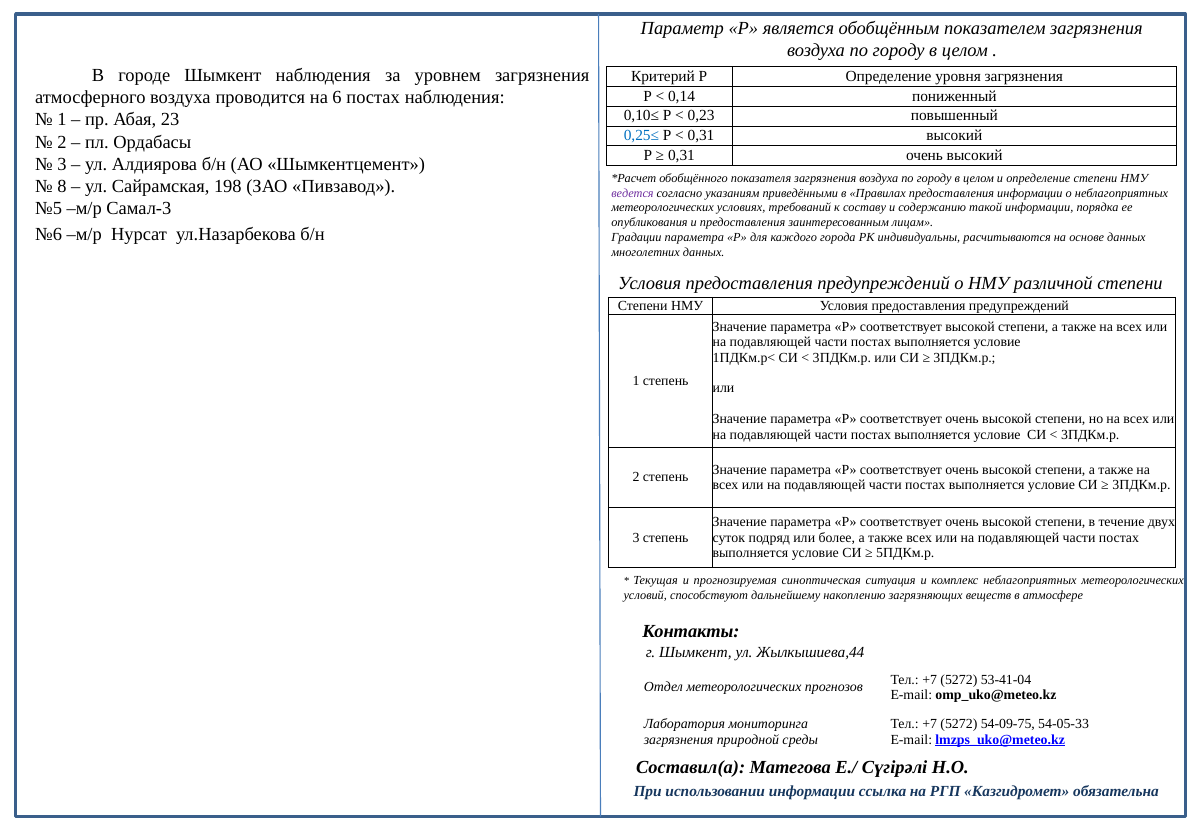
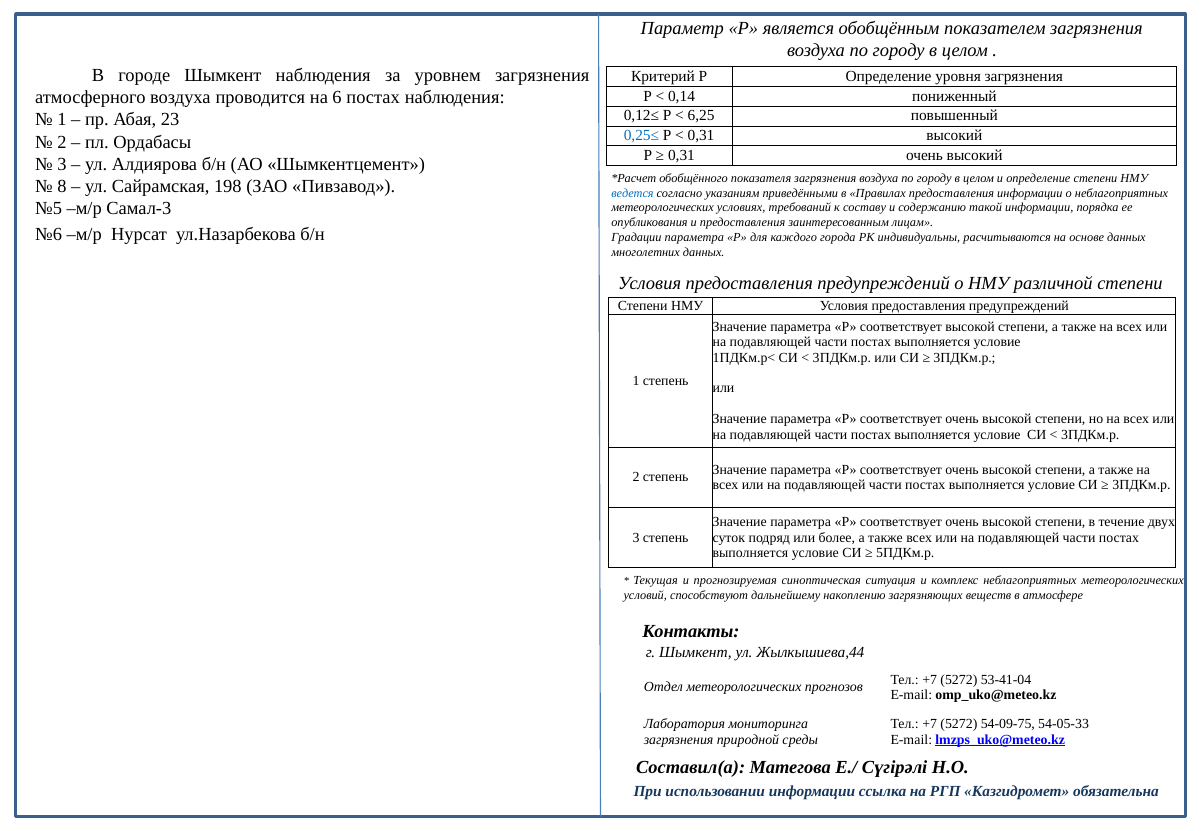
0,10≤: 0,10≤ -> 0,12≤
0,23: 0,23 -> 6,25
ведется colour: purple -> blue
